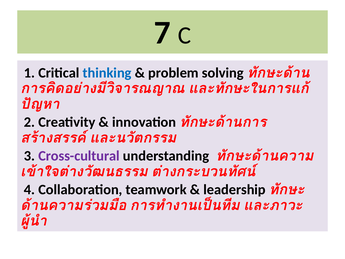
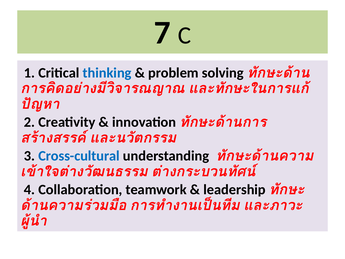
Cross-cultural colour: purple -> blue
